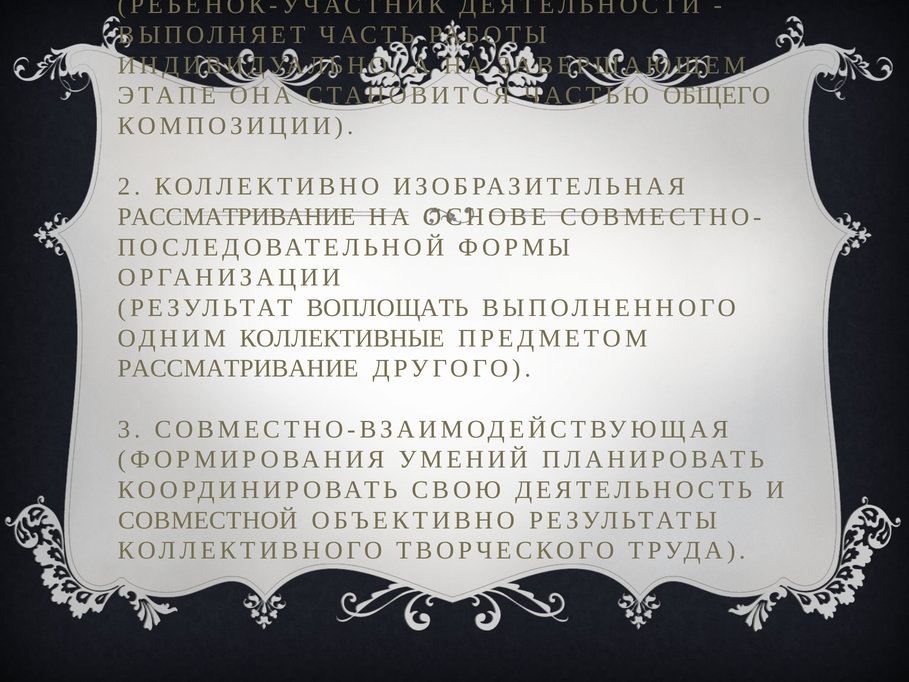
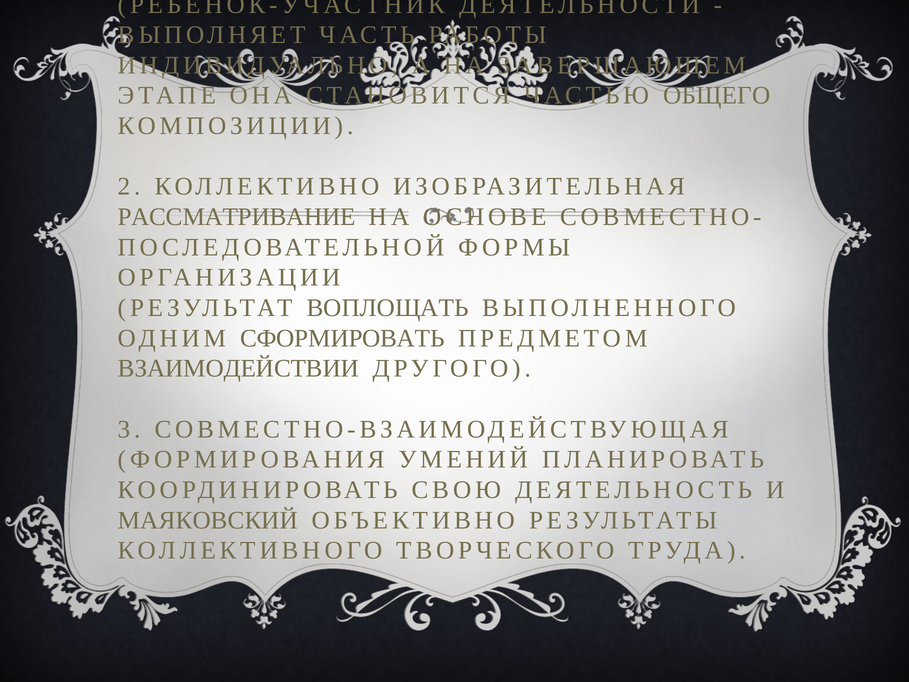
КОЛЛЕКТИВНЫЕ: КОЛЛЕКТИВНЫЕ -> СФОРМИРОВАТЬ
РАССМАТРИВАНИЕ at (238, 368): РАССМАТРИВАНИЕ -> ВЗАИМОДЕЙСТВИИ
СОВМЕСТНОЙ at (208, 520): СОВМЕСТНОЙ -> МАЯКОВСКИЙ
